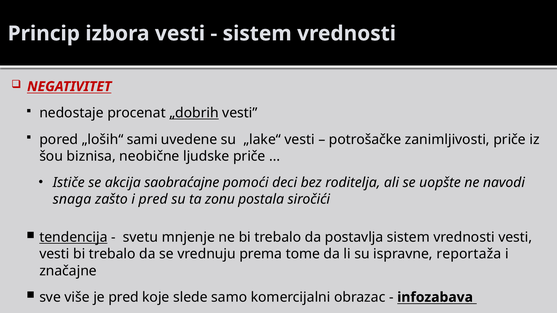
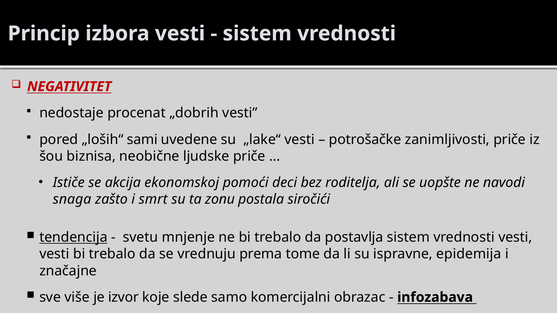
„dobrih underline: present -> none
saobraćajne: saobraćajne -> ekonomskoj
i pred: pred -> smrt
reportaža: reportaža -> epidemija
je pred: pred -> izvor
